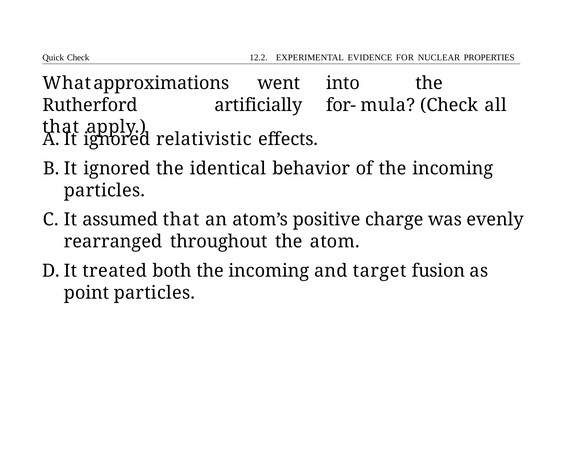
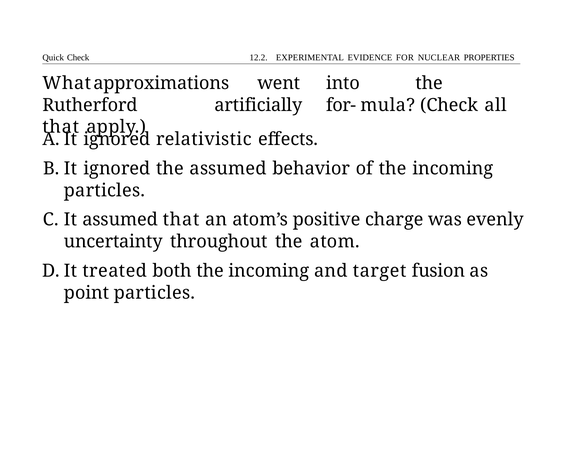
the identical: identical -> assumed
rearranged: rearranged -> uncertainty
